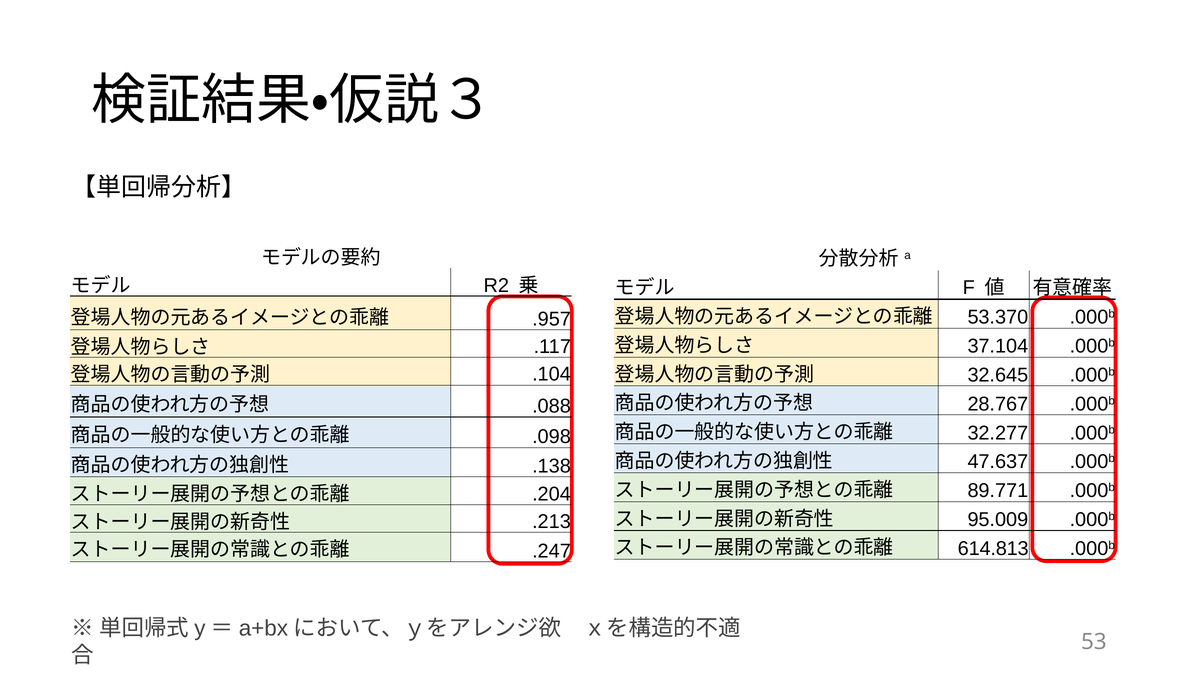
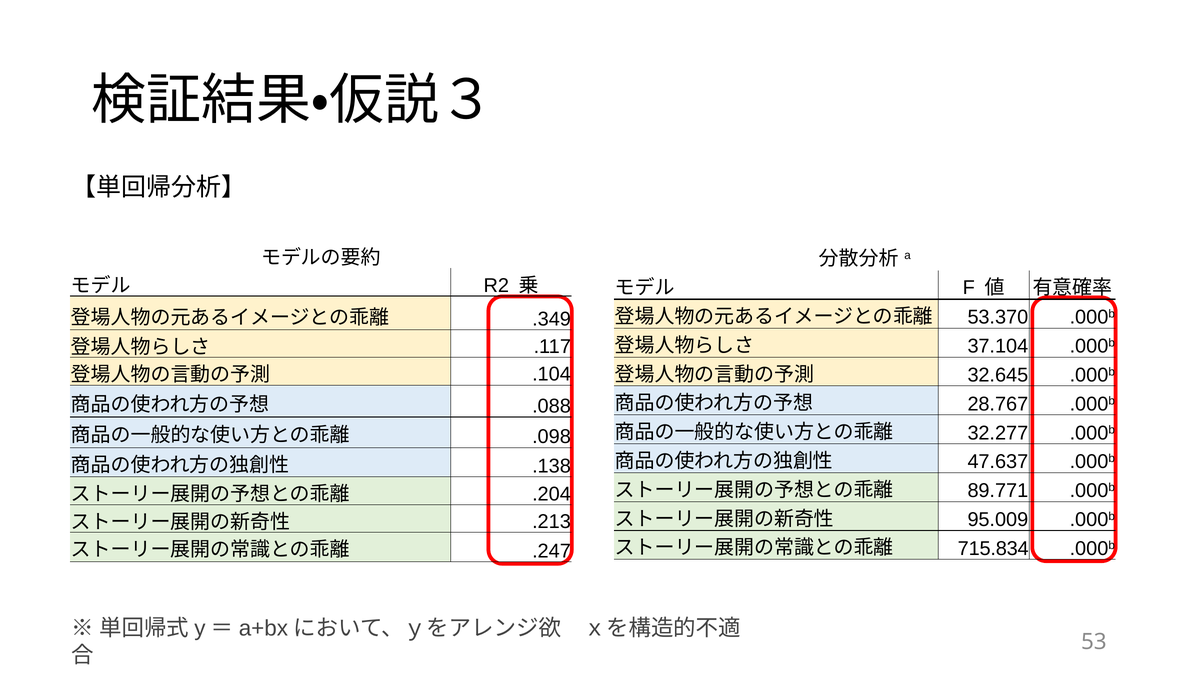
.957: .957 -> .349
614.813: 614.813 -> 715.834
